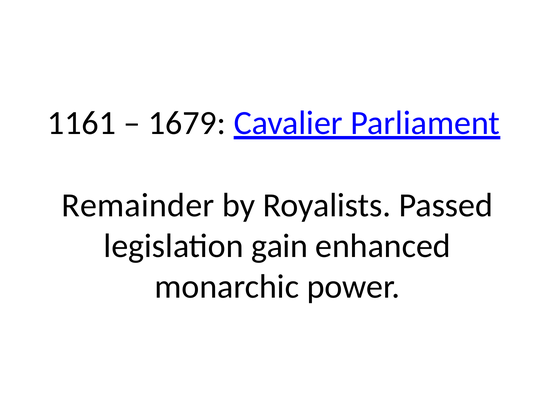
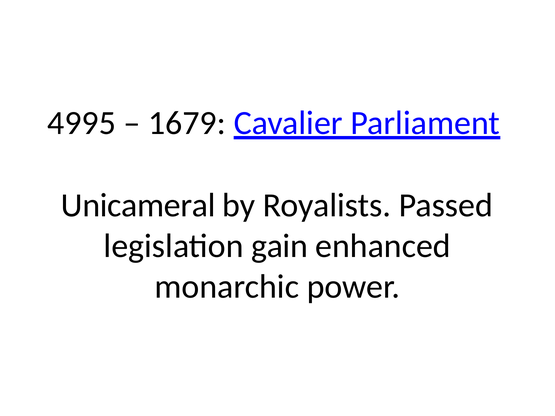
1161: 1161 -> 4995
Remainder: Remainder -> Unicameral
